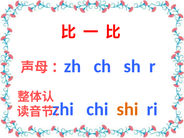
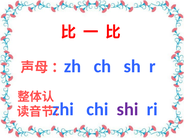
shi colour: orange -> purple
